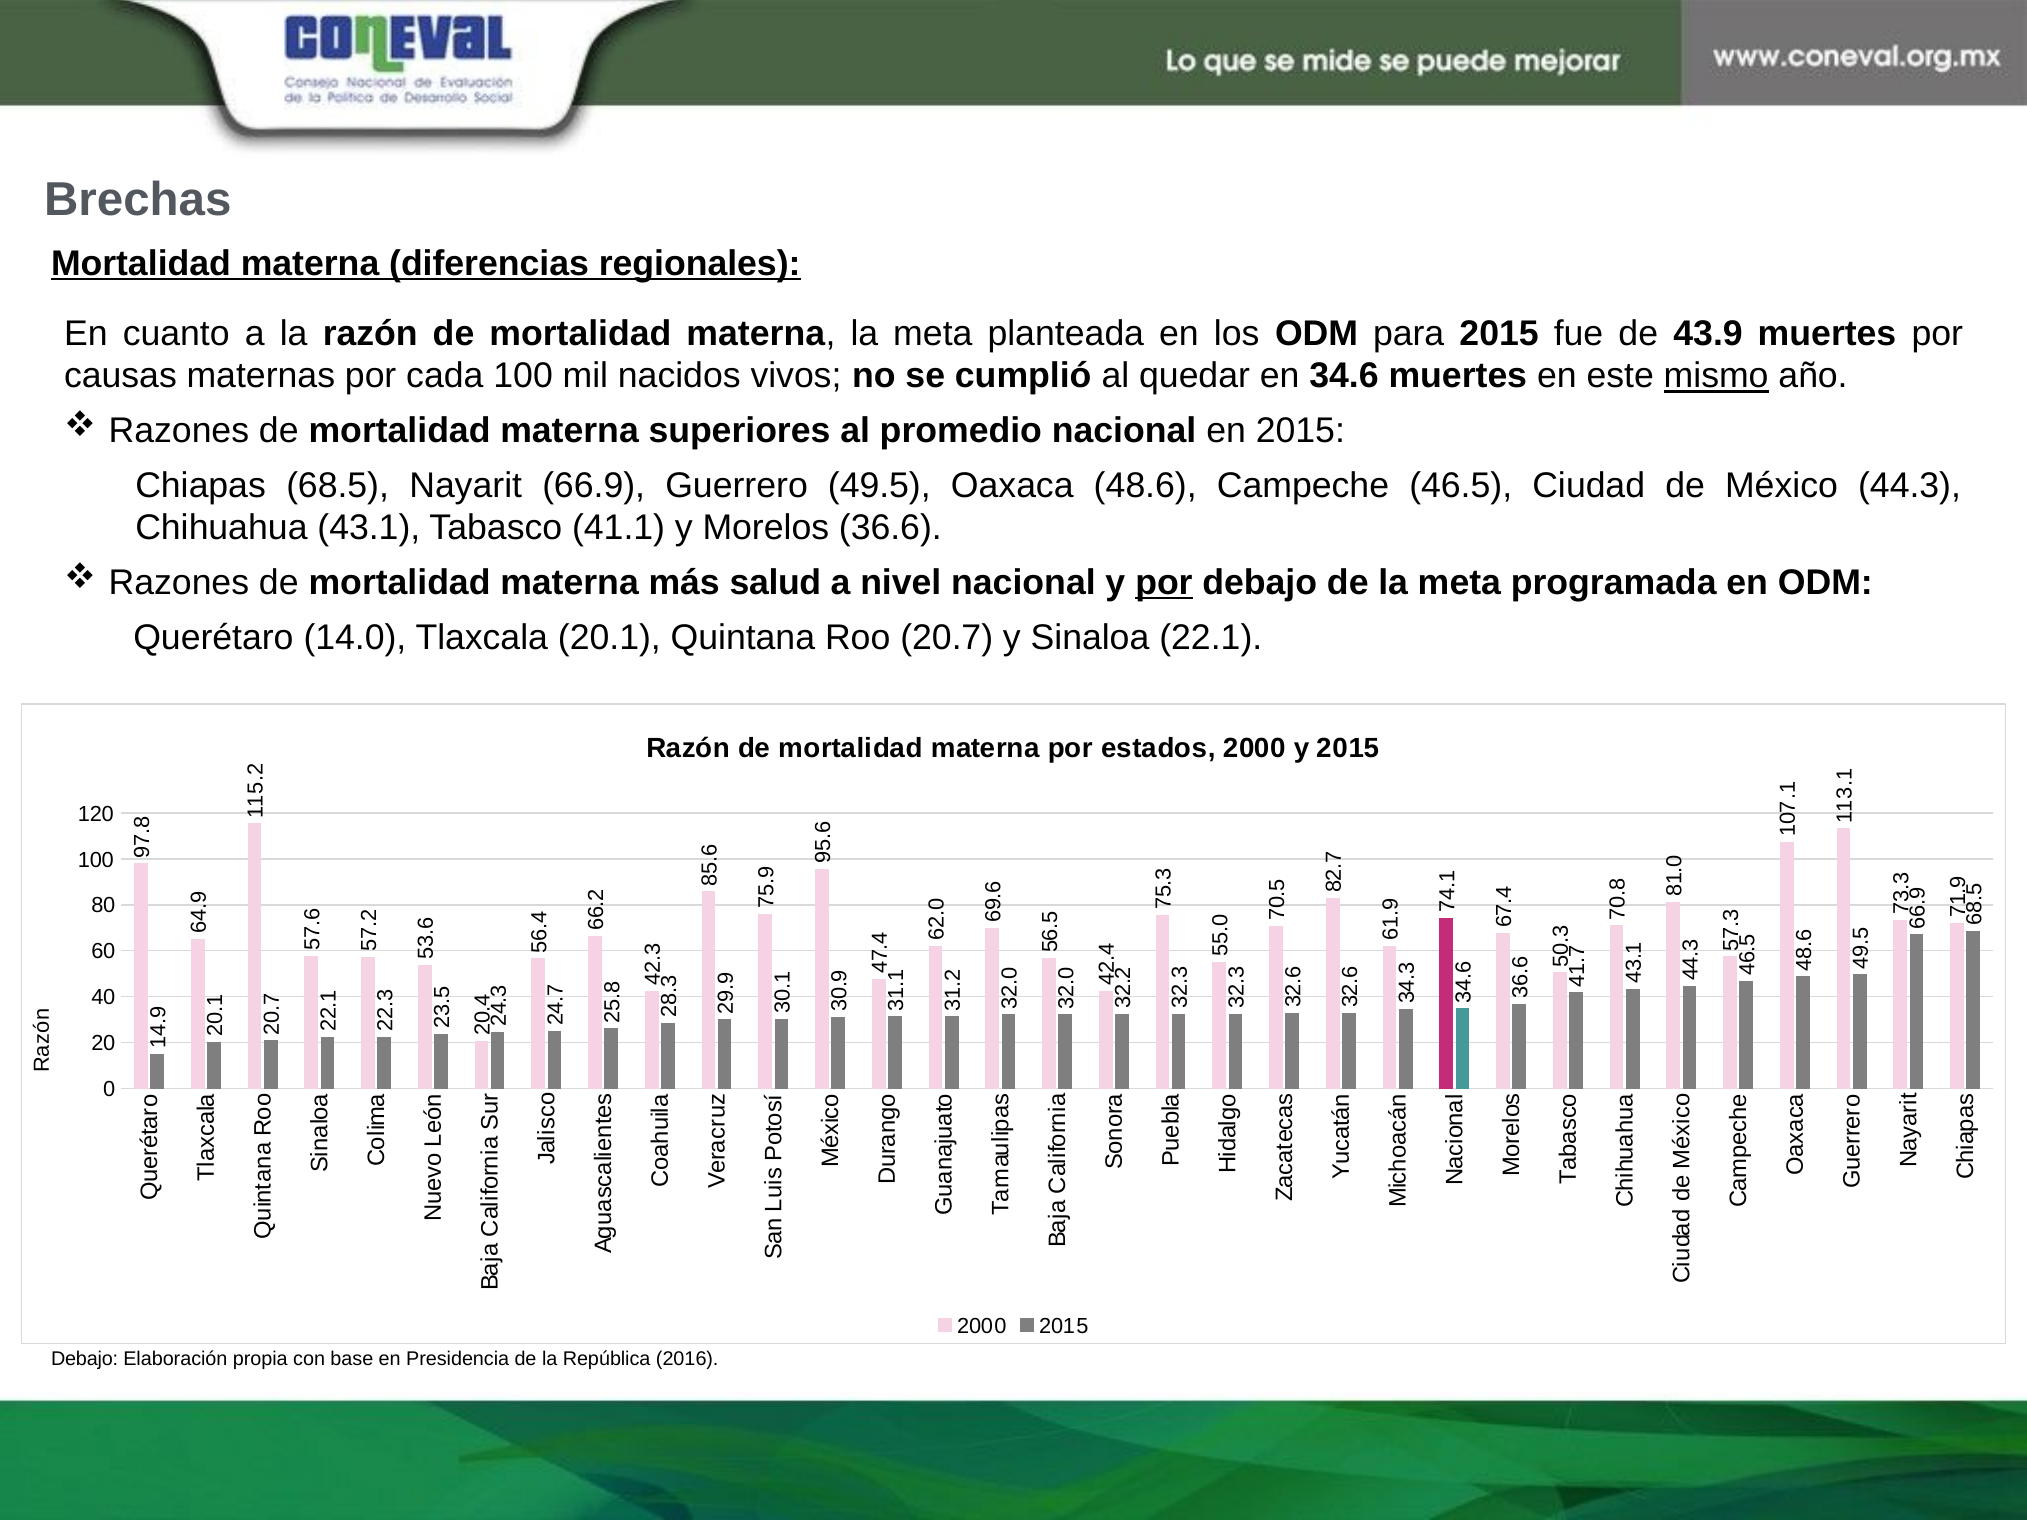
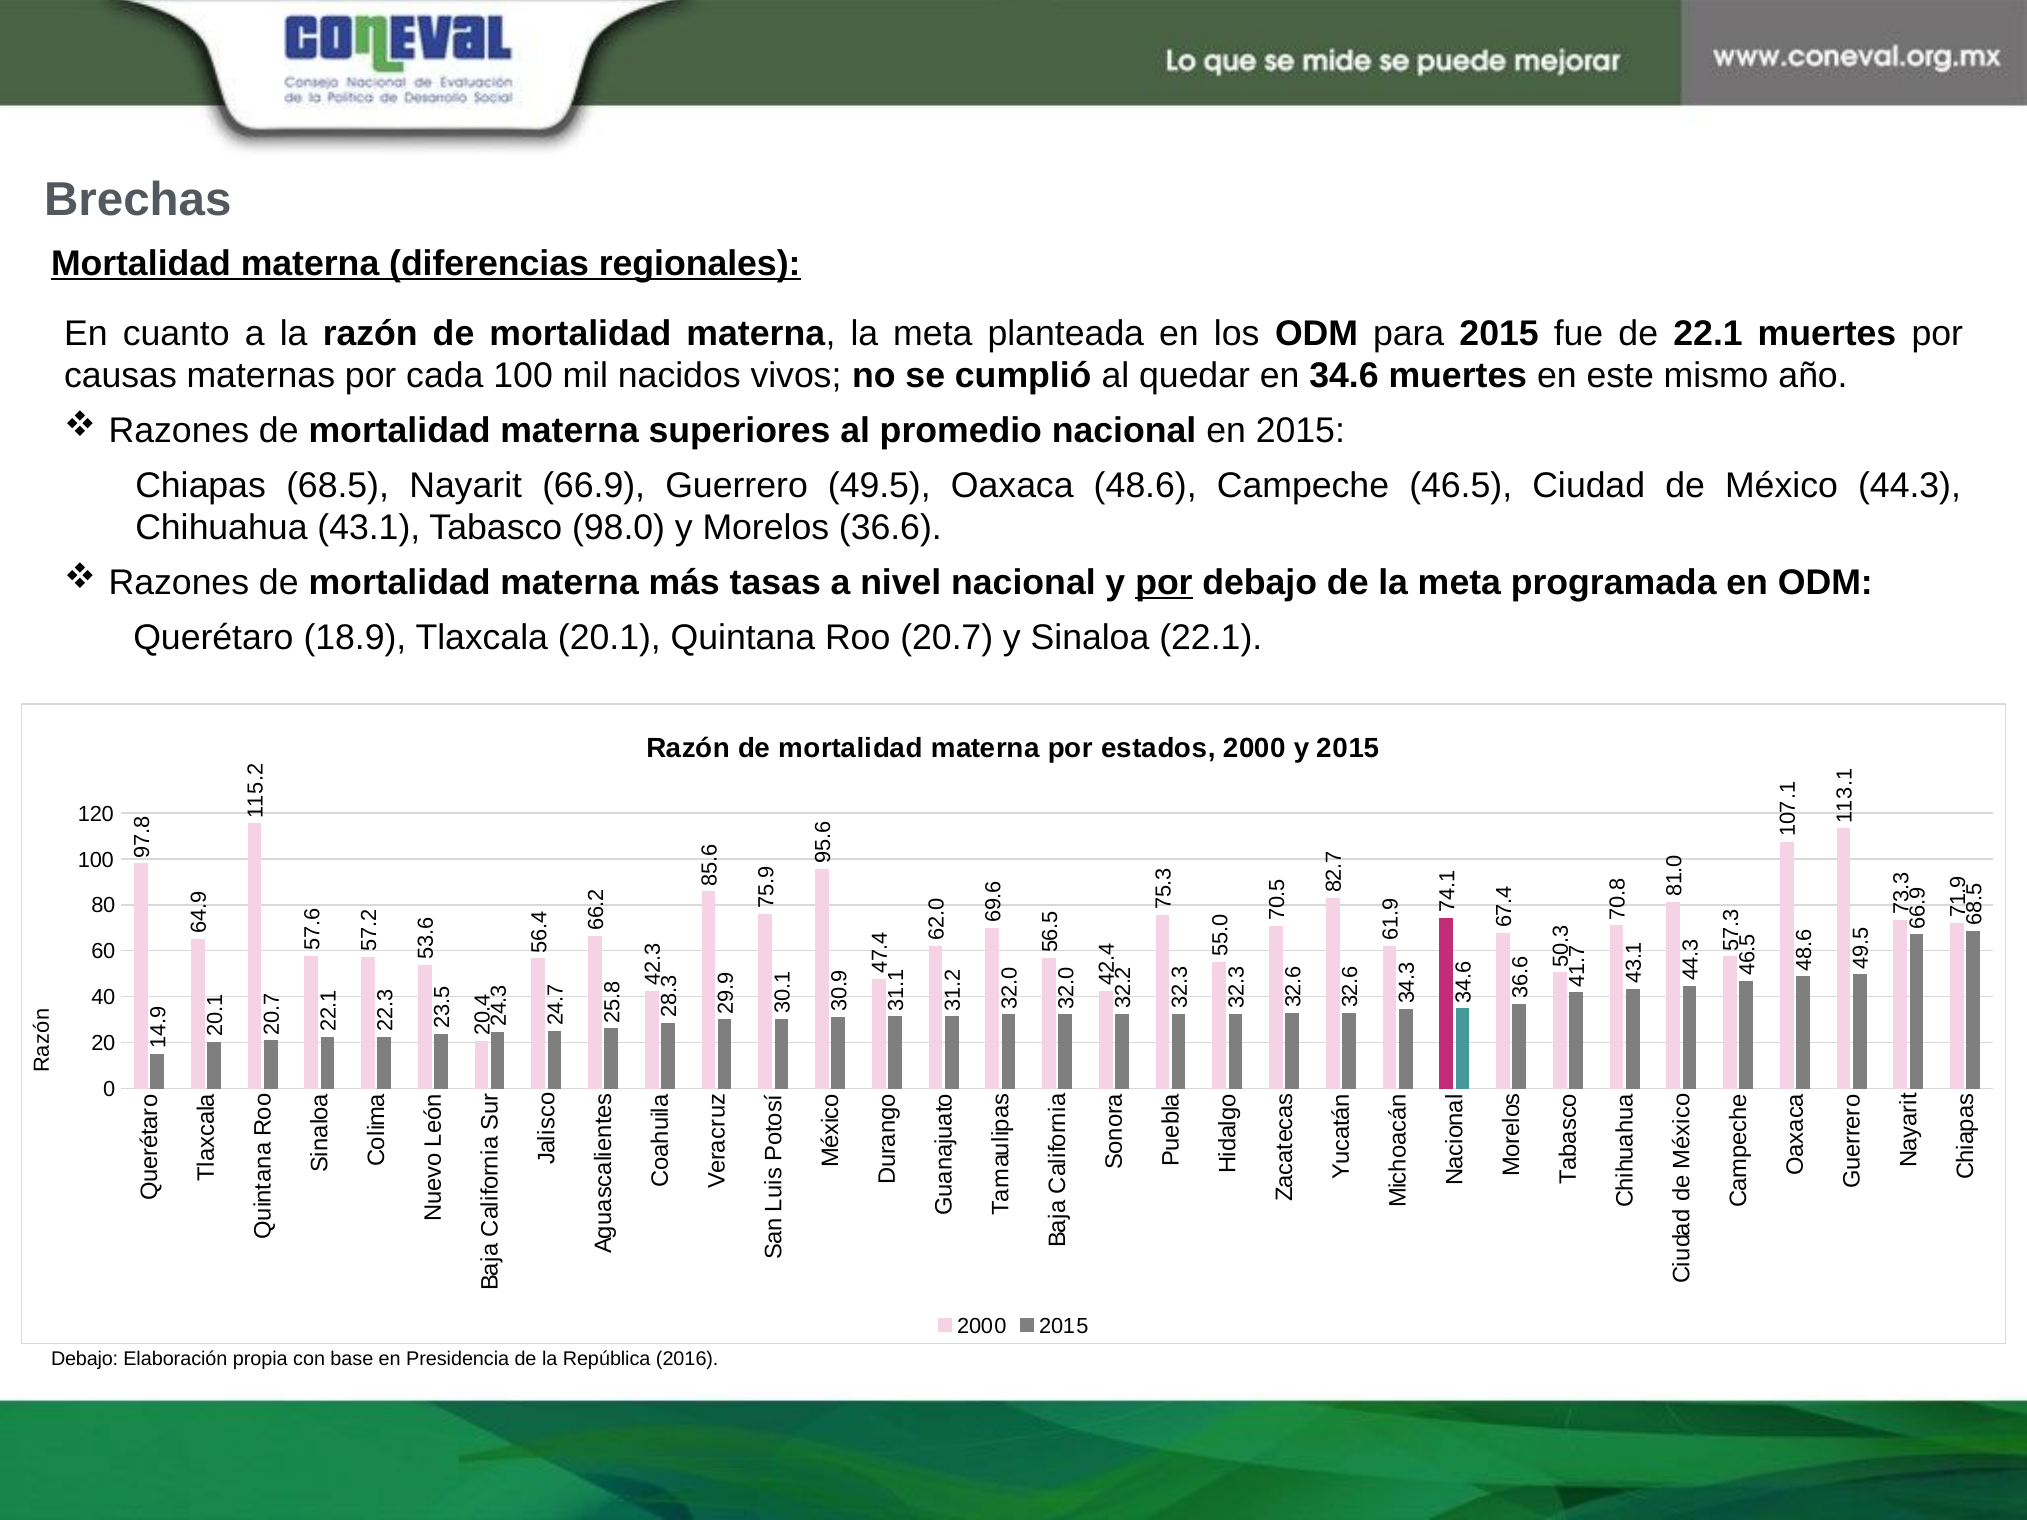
de 43.9: 43.9 -> 22.1
mismo underline: present -> none
41.1: 41.1 -> 98.0
salud: salud -> tasas
14.0: 14.0 -> 18.9
